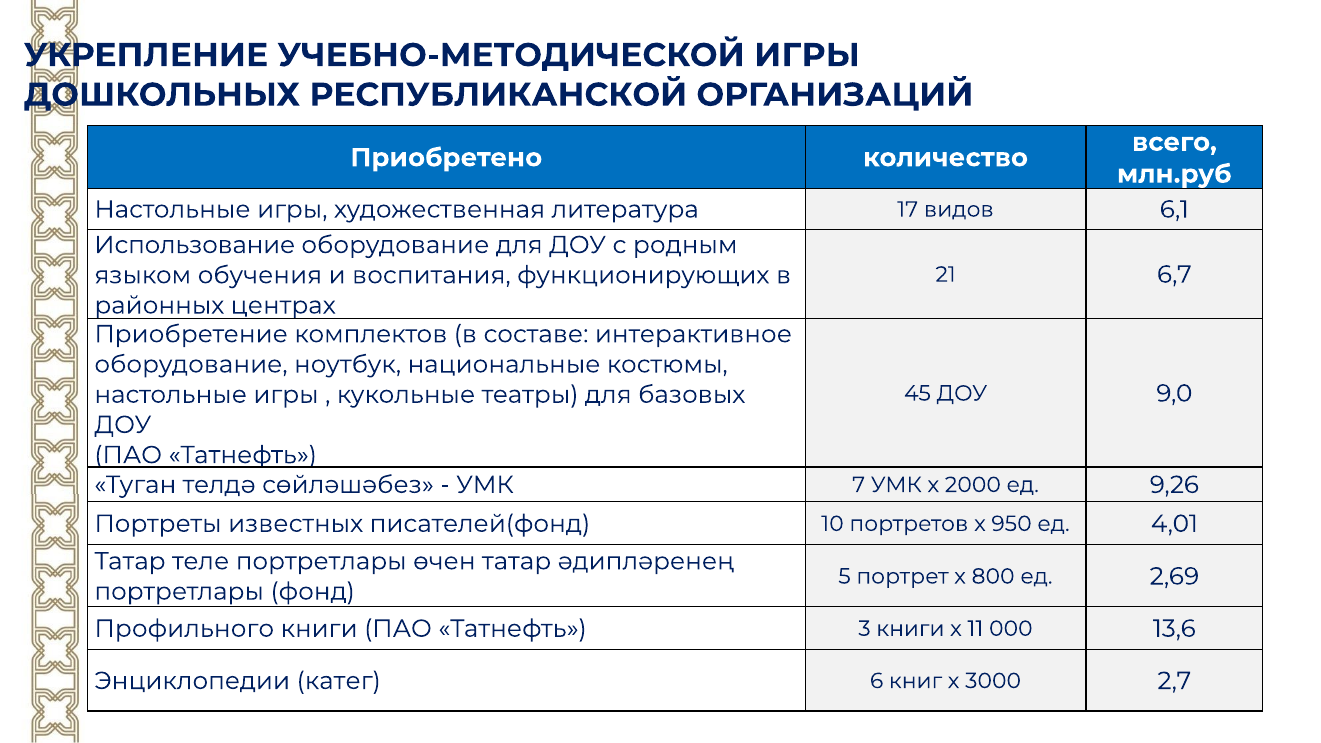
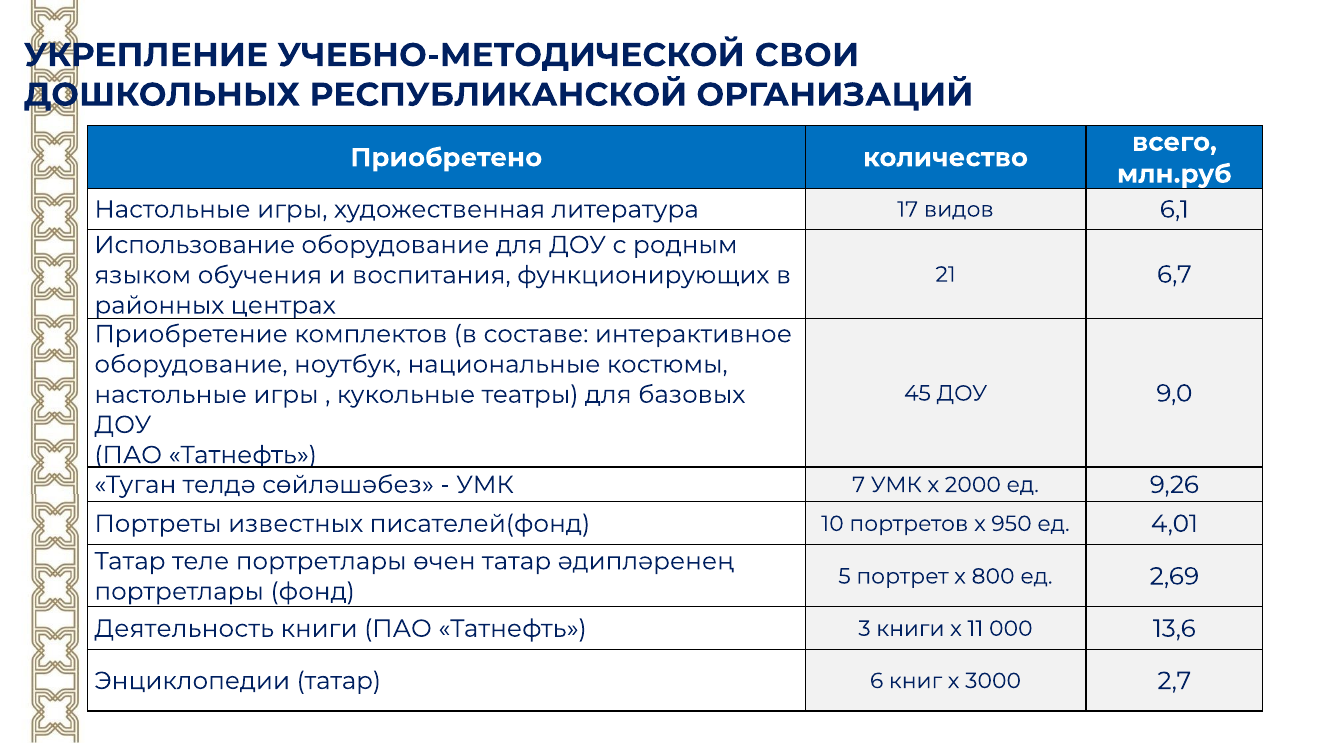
УЧЕБНО-МЕТОДИЧЕСКОЙ ИГРЫ: ИГРЫ -> СВОИ
Профильного: Профильного -> Деятельность
Энциклопедии катег: катег -> татар
